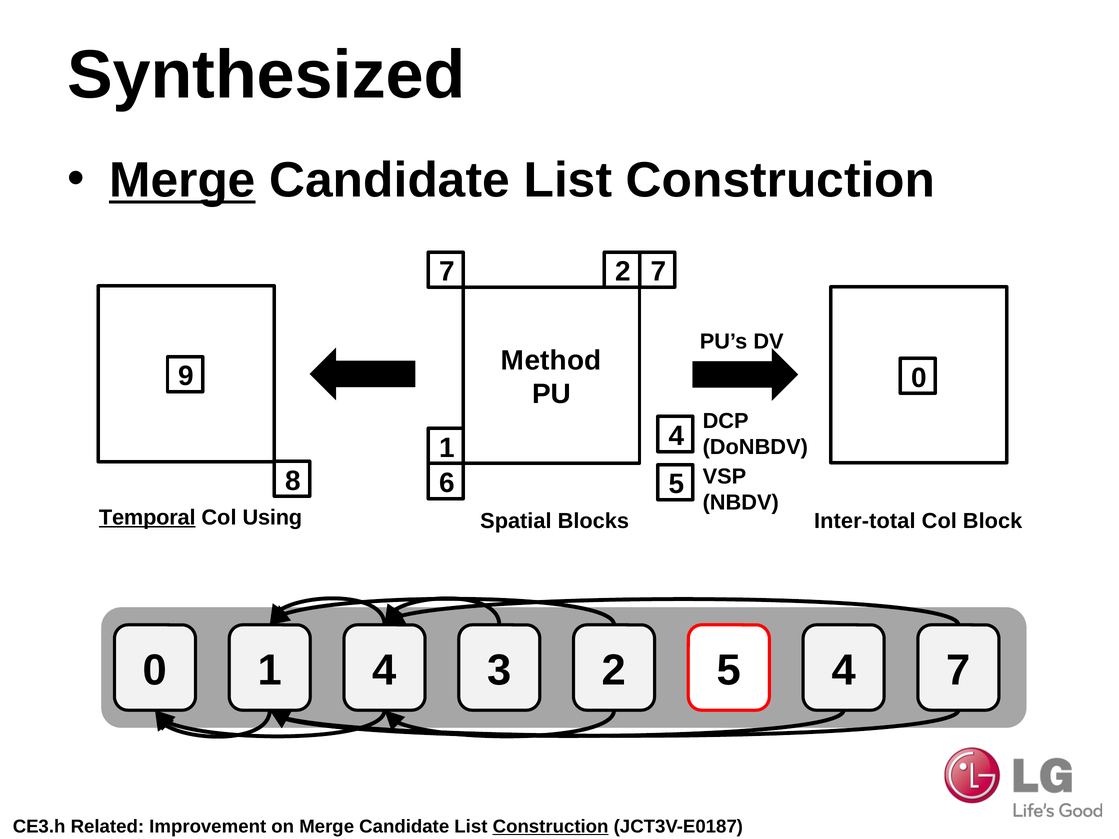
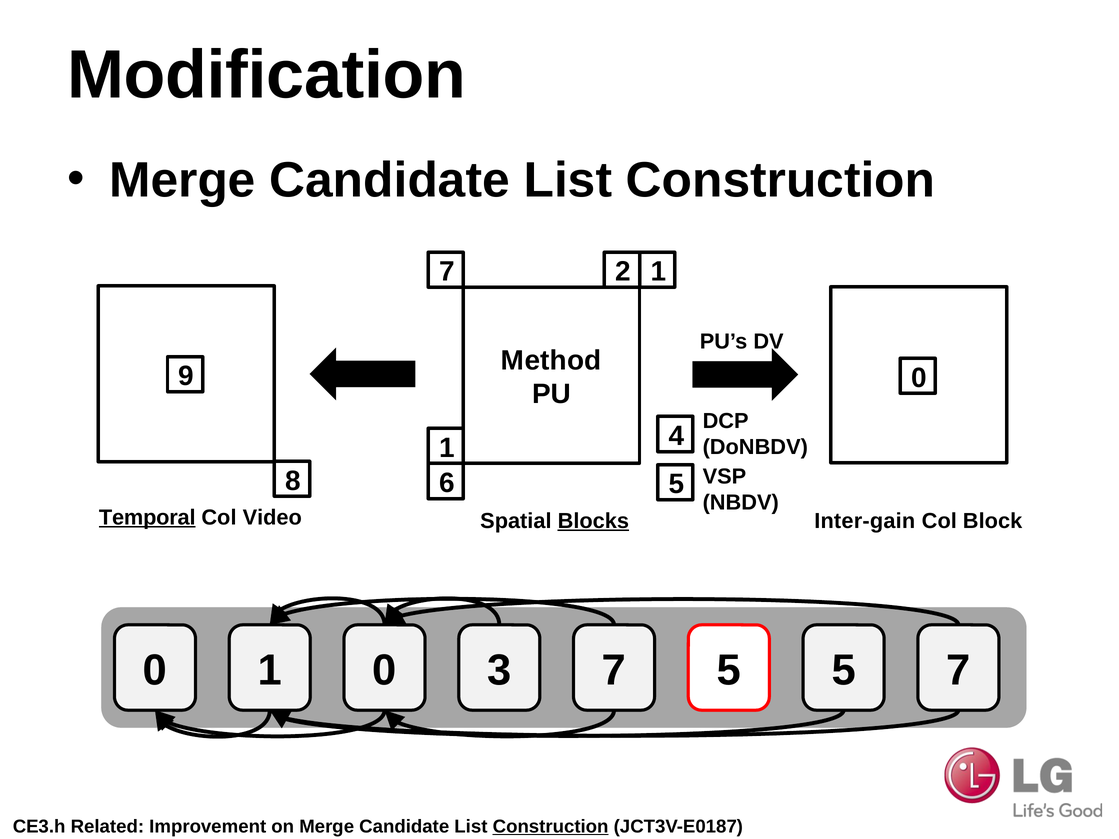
Synthesized: Synthesized -> Modification
Merge at (182, 181) underline: present -> none
2 7: 7 -> 1
Using: Using -> Video
Blocks underline: none -> present
Inter-total: Inter-total -> Inter-gain
1 4: 4 -> 0
3 2: 2 -> 7
5 4: 4 -> 5
